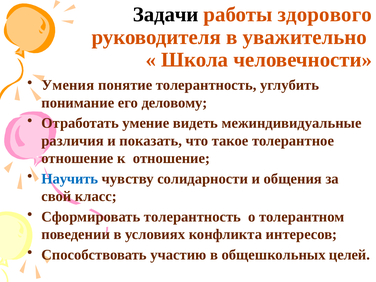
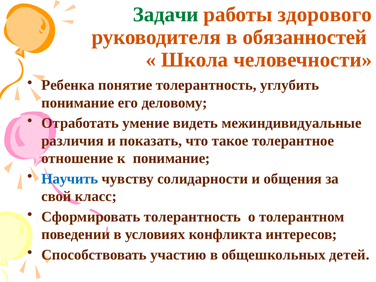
Задачи colour: black -> green
уважительно: уважительно -> обязанностей
Умения: Умения -> Ребенка
к отношение: отношение -> понимание
целей: целей -> детей
